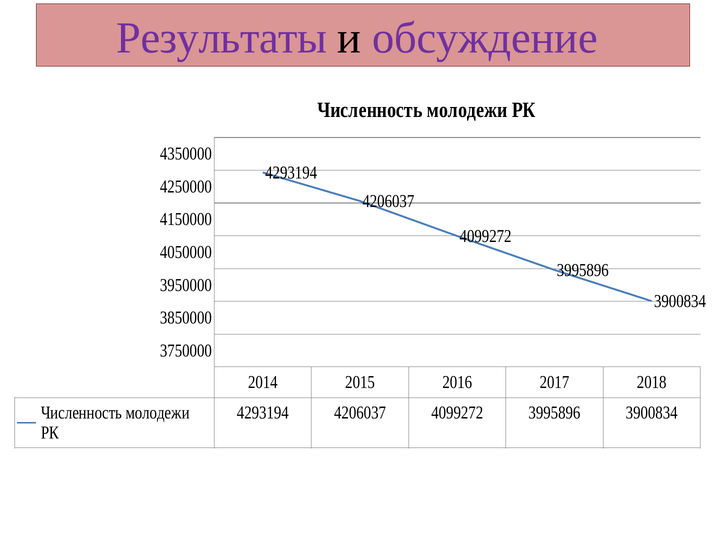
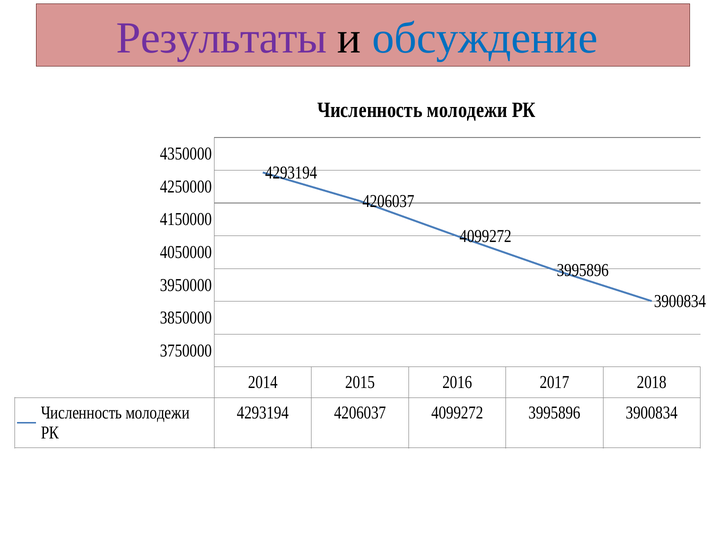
обсуждение colour: purple -> blue
